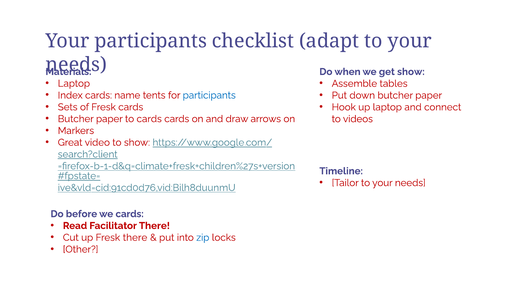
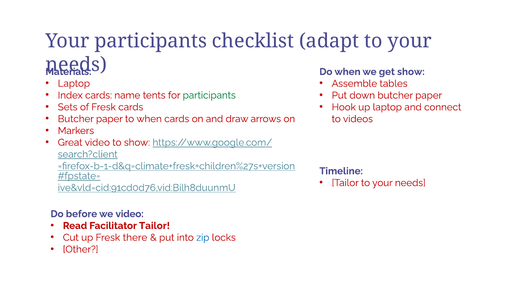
participants at (209, 95) colour: blue -> green
to cards: cards -> when
we cards: cards -> video
Facilitator There: There -> Tailor
